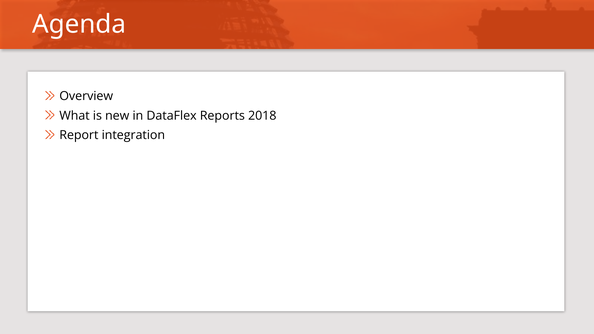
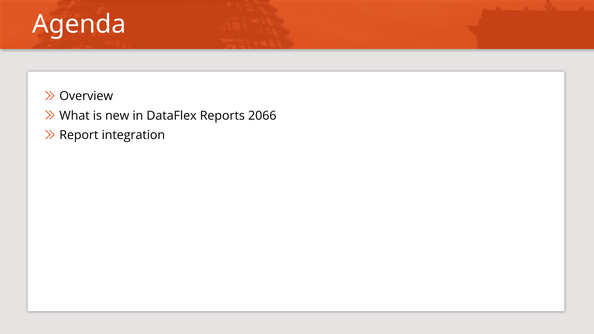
2018: 2018 -> 2066
